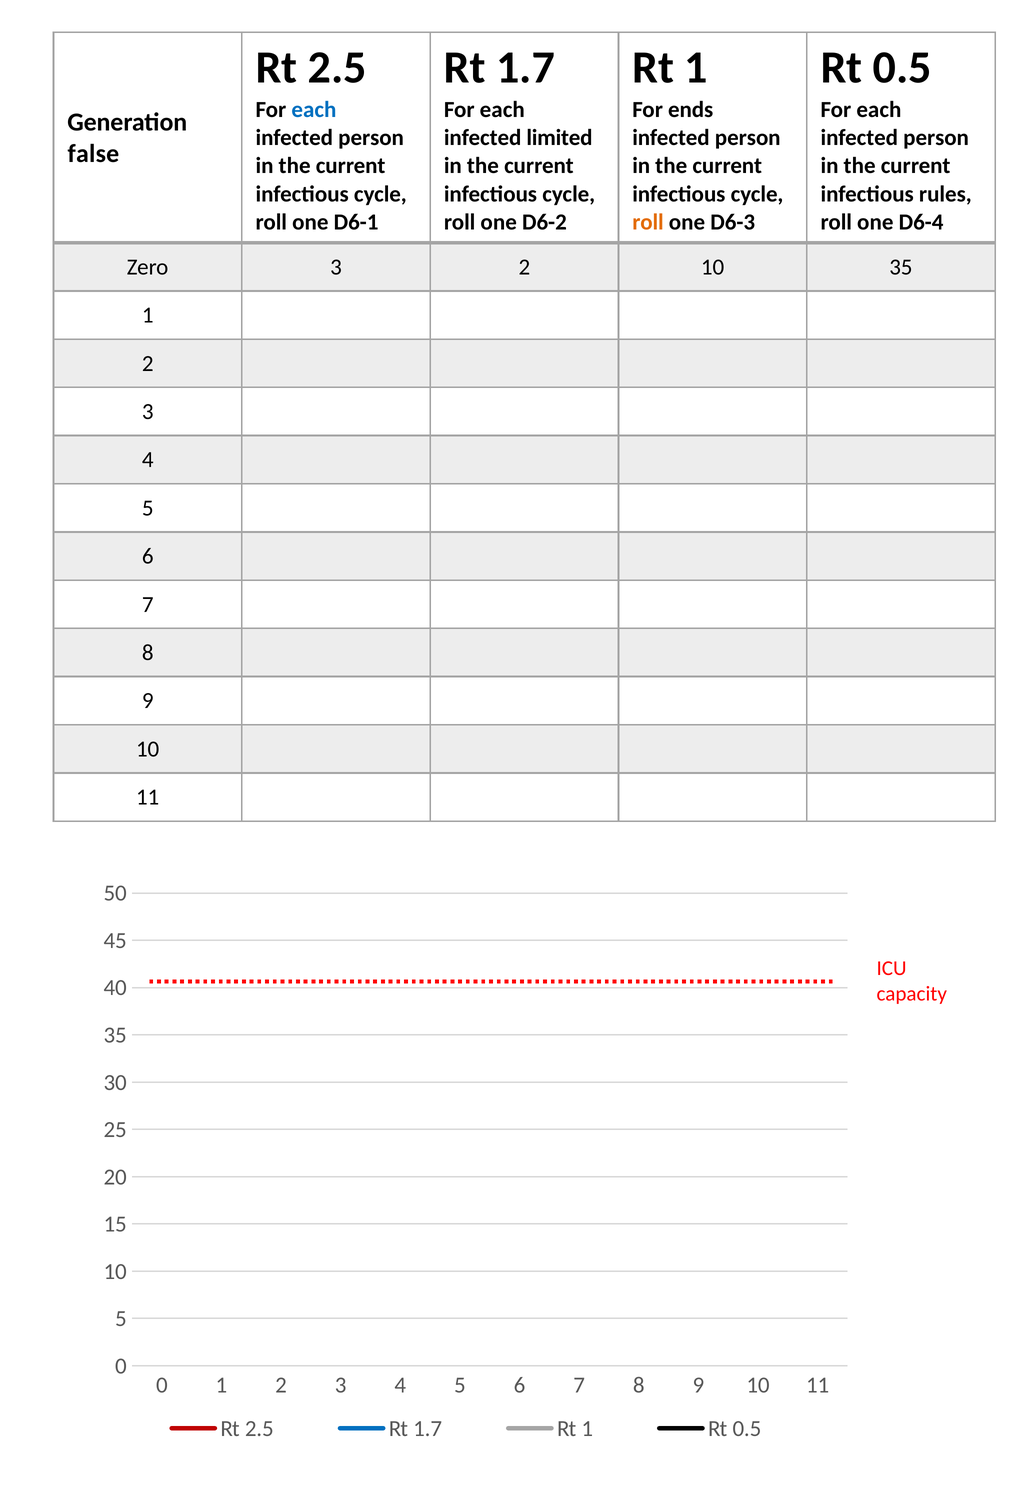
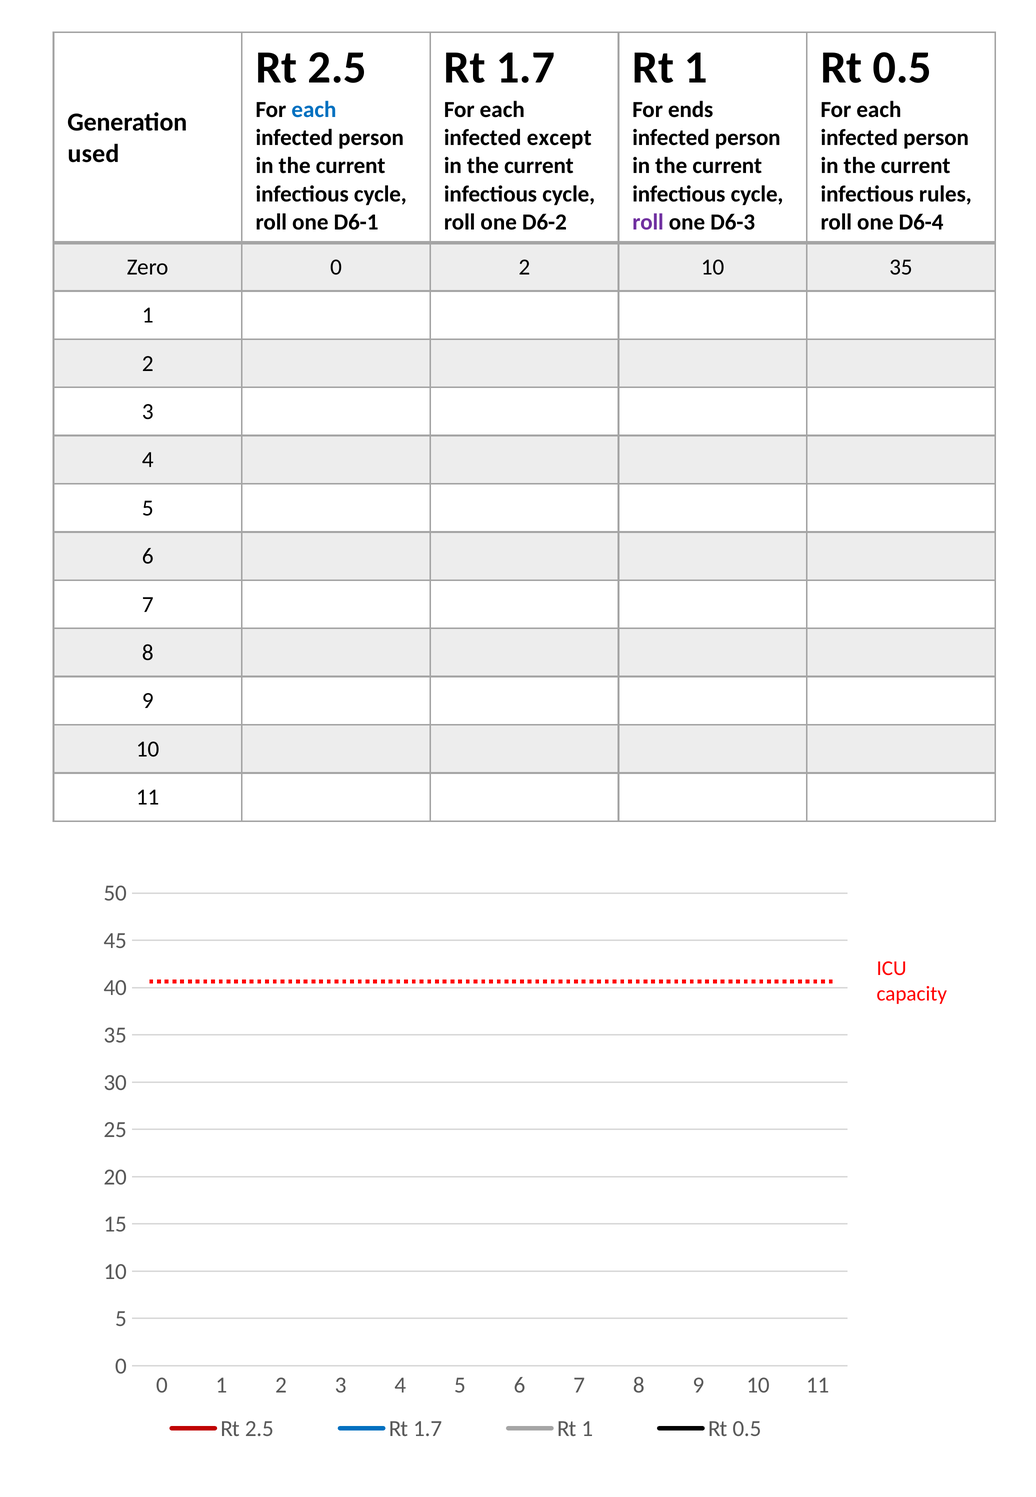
limited: limited -> except
false: false -> used
roll at (648, 222) colour: orange -> purple
Zero 3: 3 -> 0
